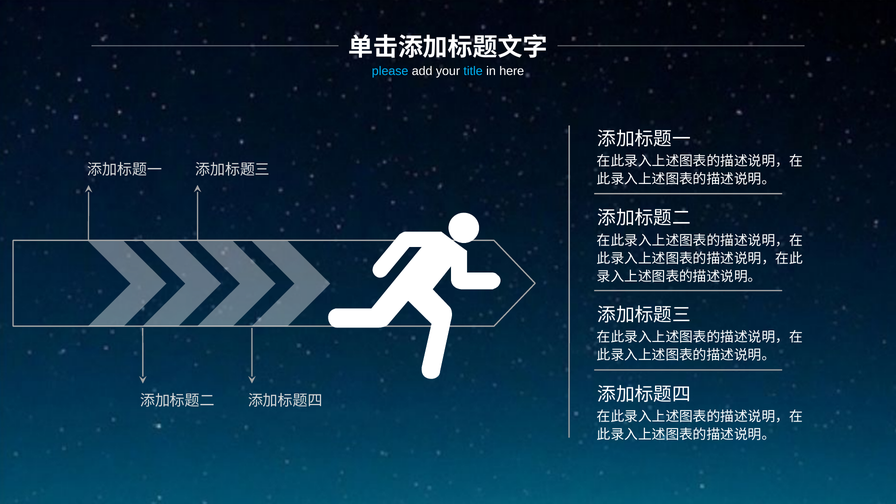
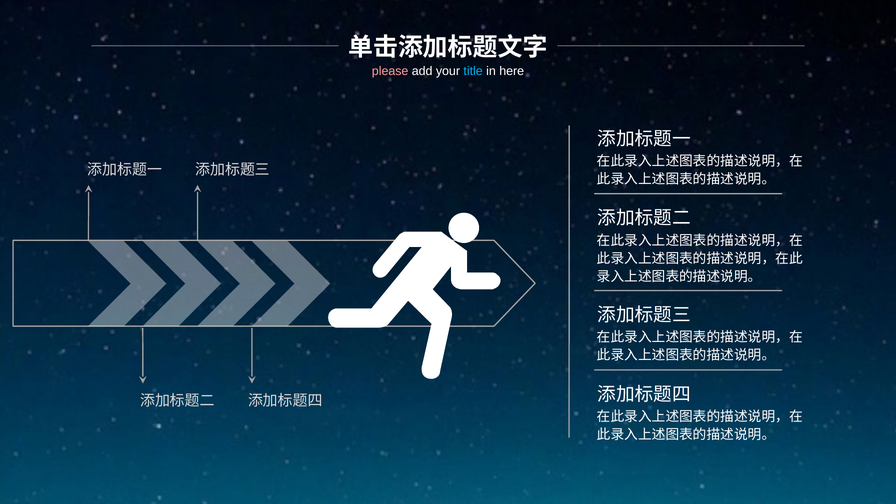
please colour: light blue -> pink
